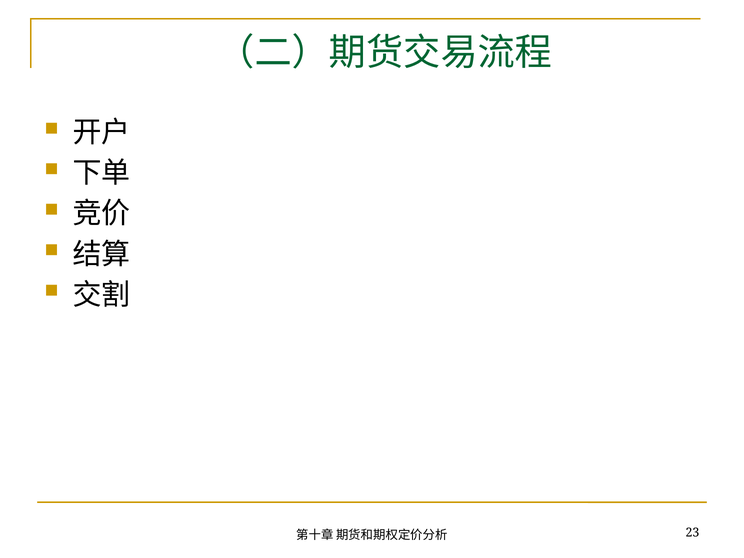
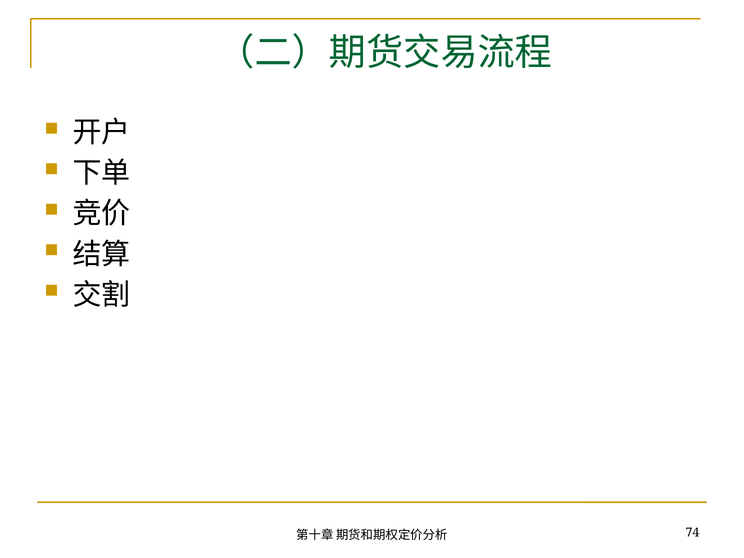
23: 23 -> 74
